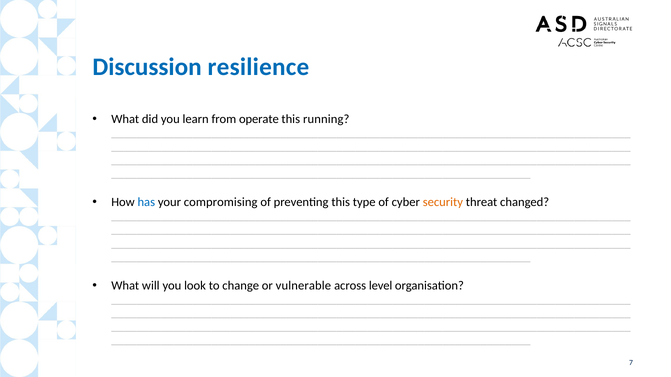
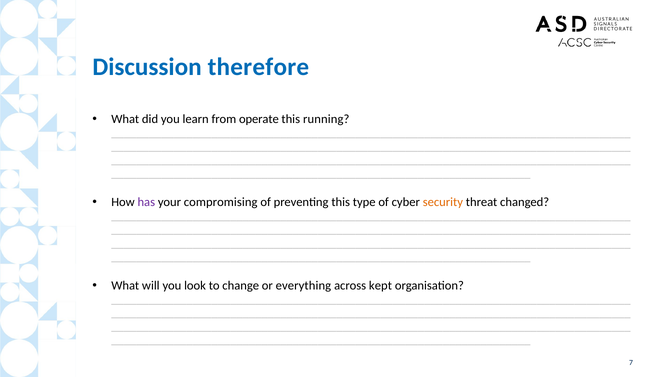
resilience: resilience -> therefore
has colour: blue -> purple
vulnerable: vulnerable -> everything
level: level -> kept
